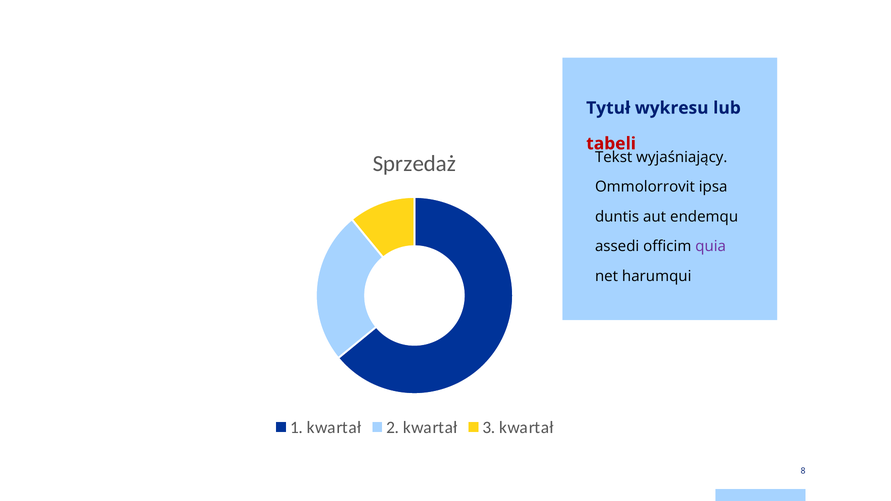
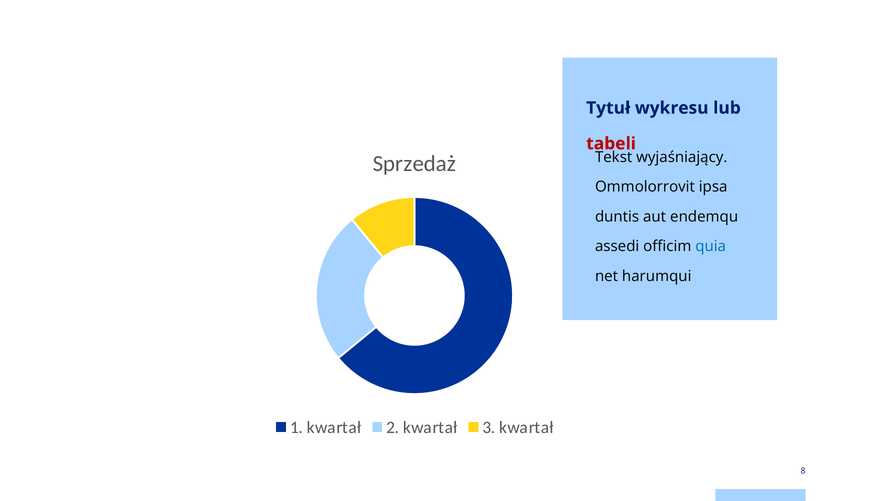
quia colour: purple -> blue
